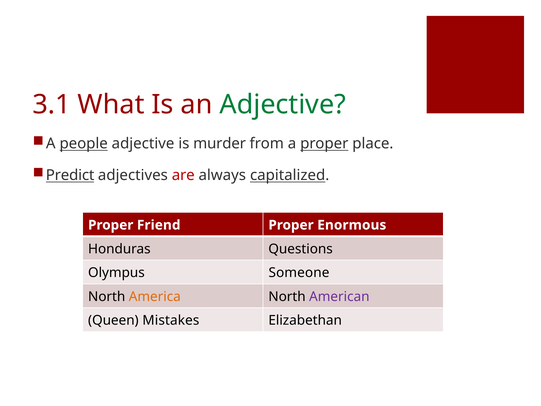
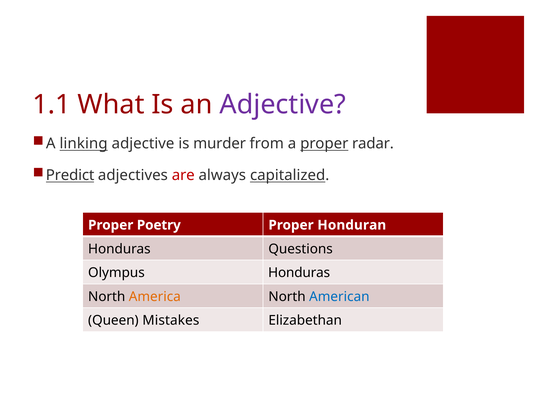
3.1: 3.1 -> 1.1
Adjective at (283, 105) colour: green -> purple
people: people -> linking
place: place -> radar
Friend: Friend -> Poetry
Enormous: Enormous -> Honduran
Olympus Someone: Someone -> Honduras
American colour: purple -> blue
